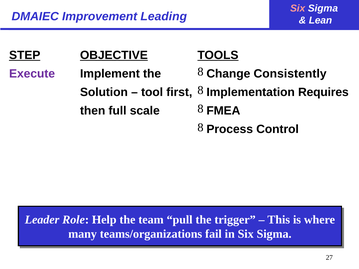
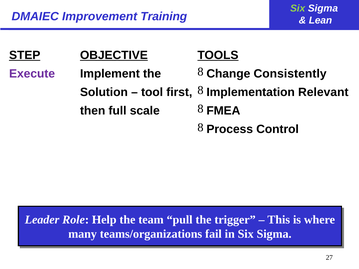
Six at (298, 8) colour: pink -> light green
Leading: Leading -> Training
Requires: Requires -> Relevant
